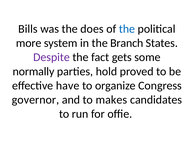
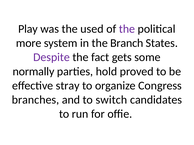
Bills: Bills -> Play
does: does -> used
the at (127, 29) colour: blue -> purple
have: have -> stray
governor: governor -> branches
makes: makes -> switch
